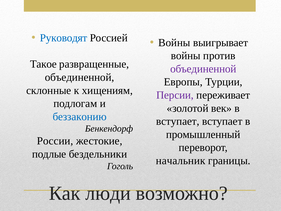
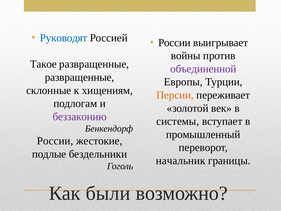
Войны at (174, 43): Войны -> России
объединенной at (80, 77): объединенной -> развращенные
Персии colour: purple -> orange
беззаконию colour: blue -> purple
вступает at (178, 121): вступает -> системы
люди: люди -> были
